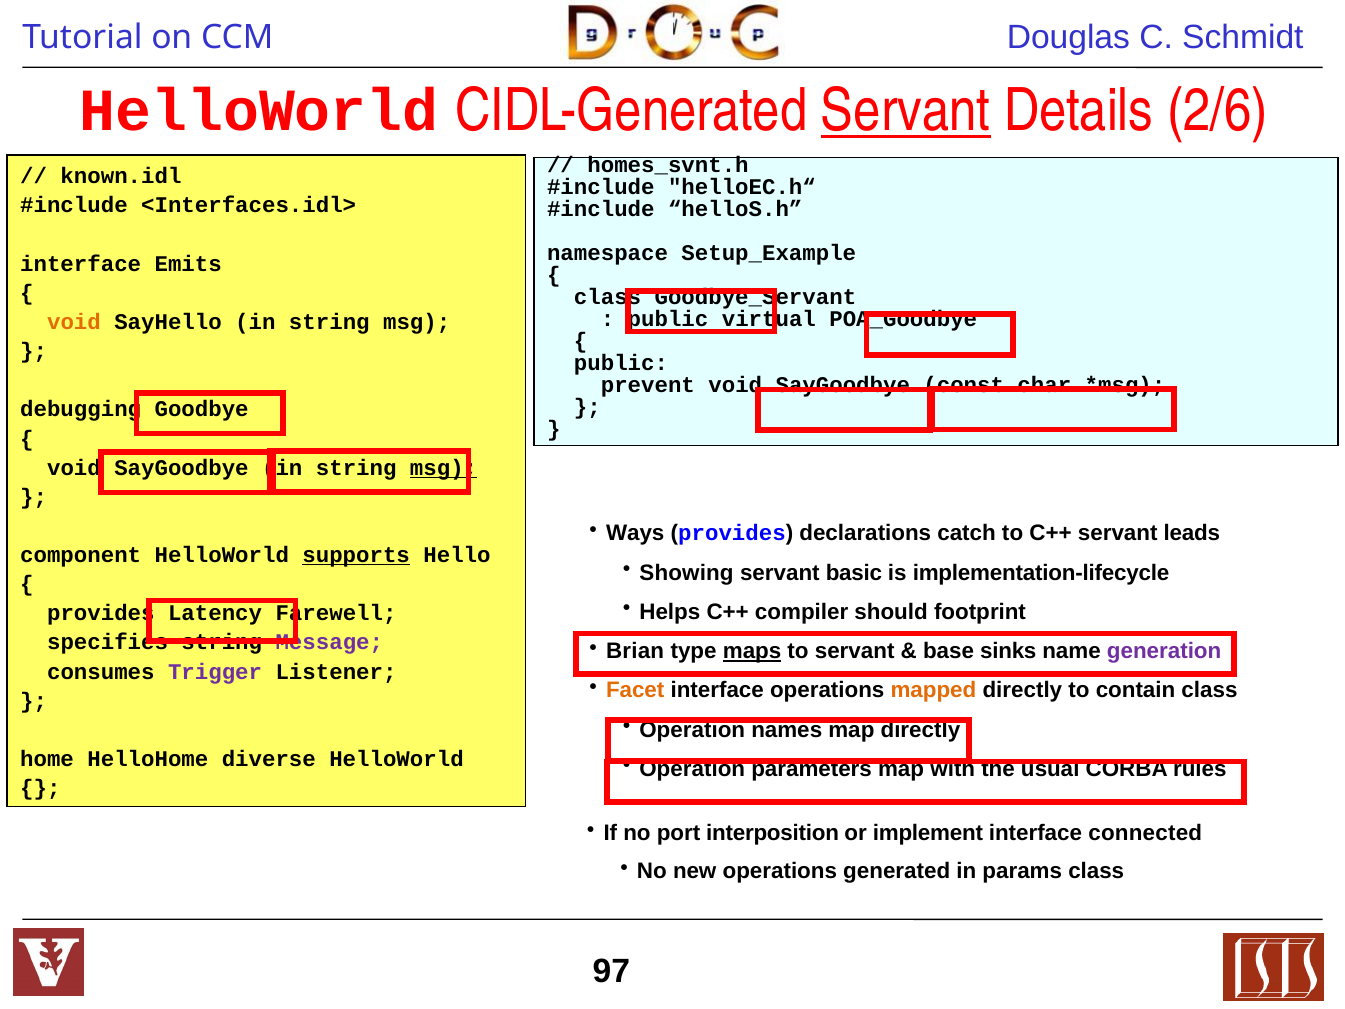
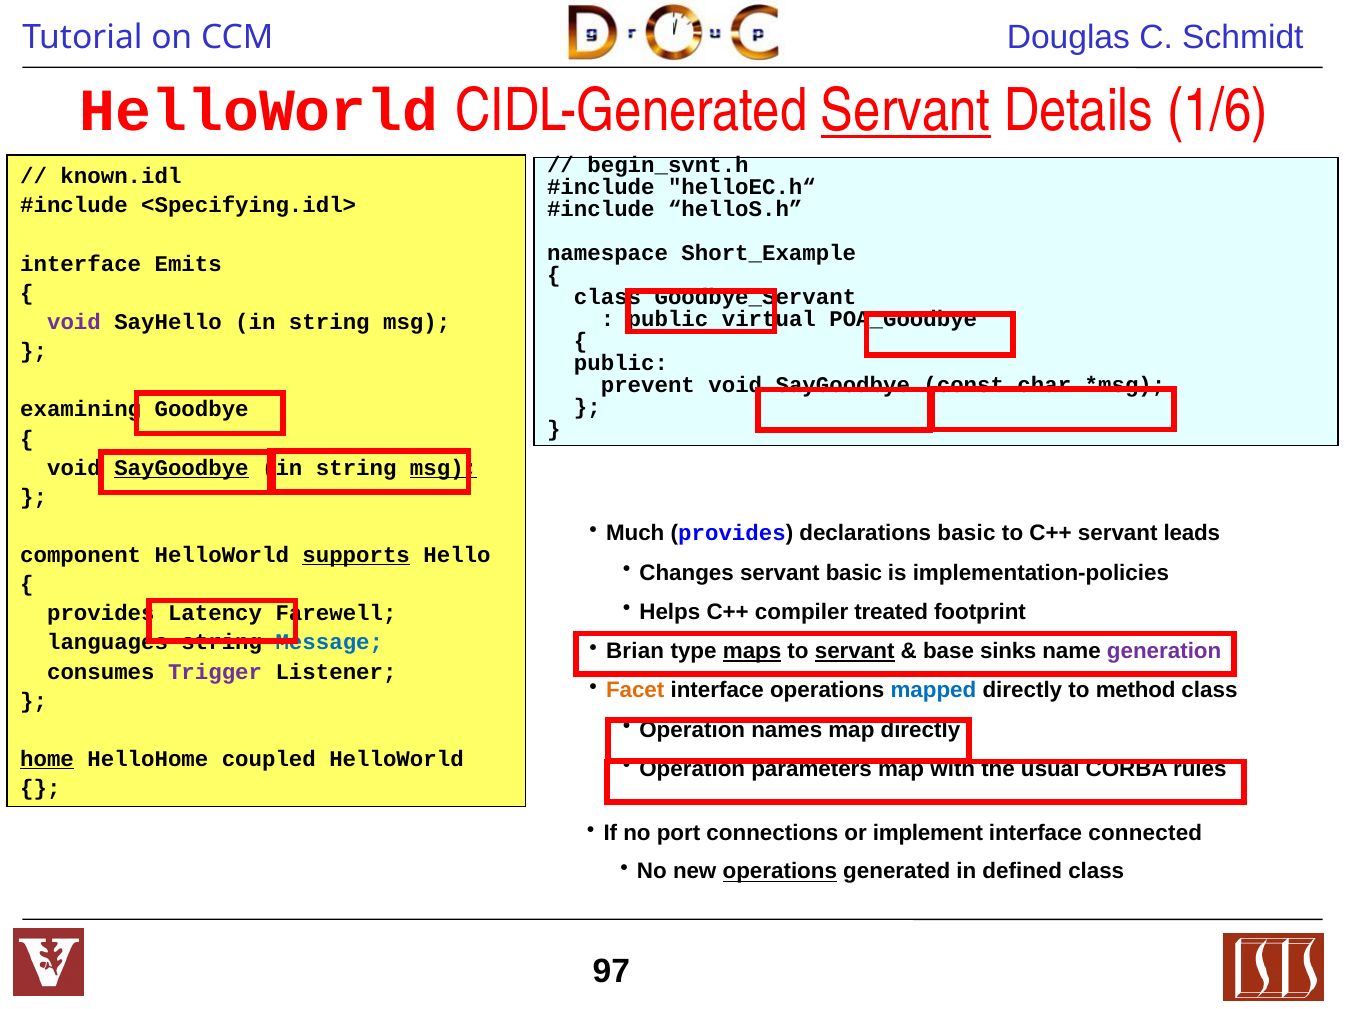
2/6: 2/6 -> 1/6
homes_svnt.h: homes_svnt.h -> begin_svnt.h
<Interfaces.idl>: <Interfaces.idl> -> <Specifying.idl>
Setup_Example: Setup_Example -> Short_Example
void at (74, 322) colour: orange -> purple
debugging: debugging -> examining
SayGoodbye at (181, 468) underline: none -> present
Ways: Ways -> Much
declarations catch: catch -> basic
Showing: Showing -> Changes
implementation-lifecycle: implementation-lifecycle -> implementation-policies
should: should -> treated
specifies: specifies -> languages
Message colour: purple -> blue
servant at (855, 651) underline: none -> present
mapped colour: orange -> blue
contain: contain -> method
home underline: none -> present
diverse: diverse -> coupled
interposition: interposition -> connections
operations at (780, 871) underline: none -> present
params: params -> defined
